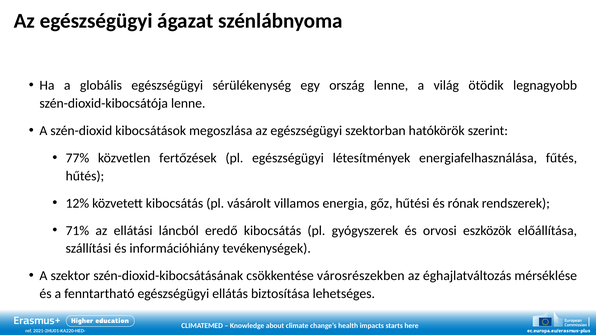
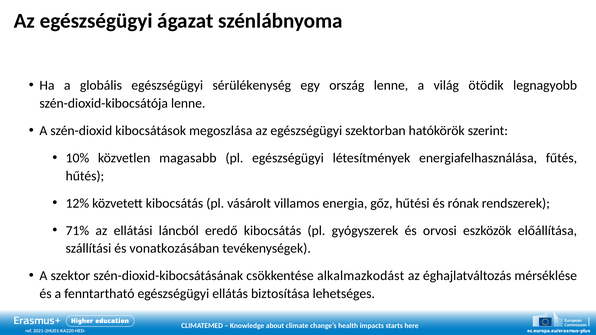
77%: 77% -> 10%
fertőzések: fertőzések -> magasabb
információhiány: információhiány -> vonatkozásában
városrészekben: városrészekben -> alkalmazkodást
